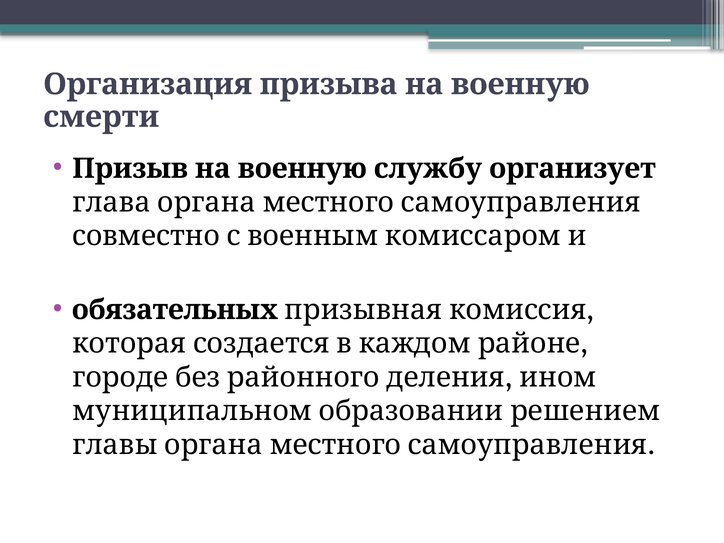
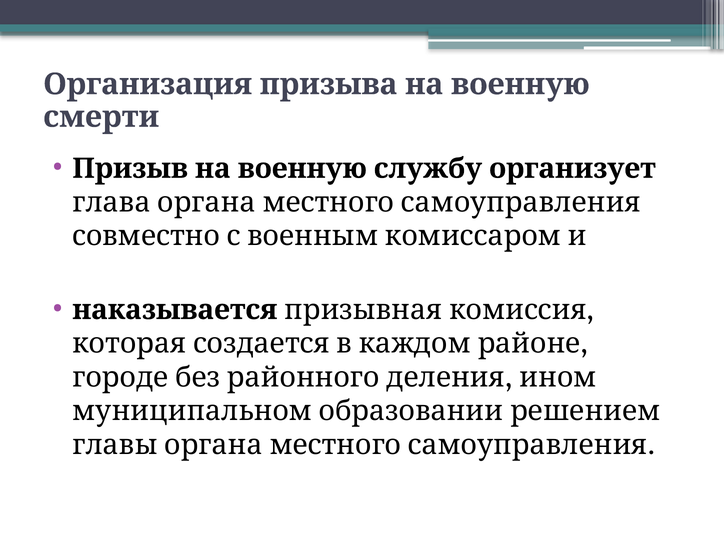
обязательных: обязательных -> наказывается
